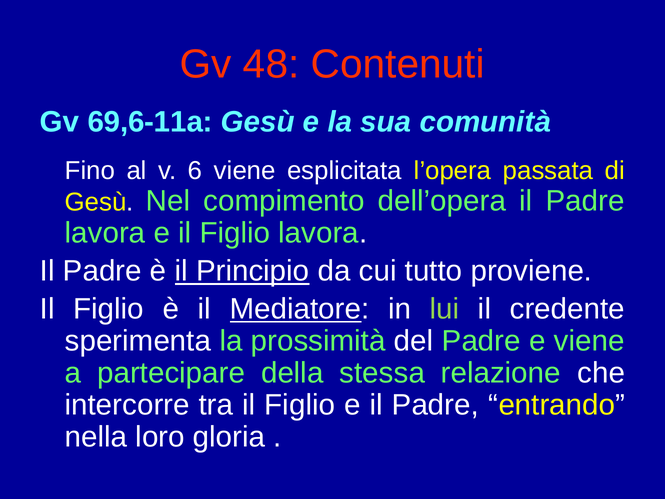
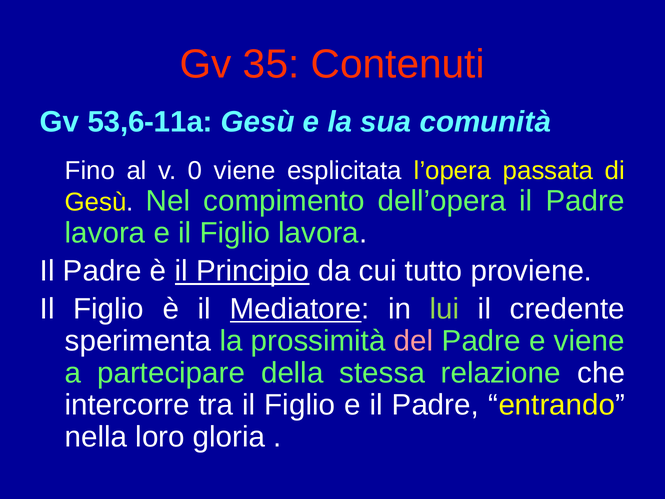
48: 48 -> 35
69,6-11a: 69,6-11a -> 53,6-11a
6: 6 -> 0
del colour: white -> pink
